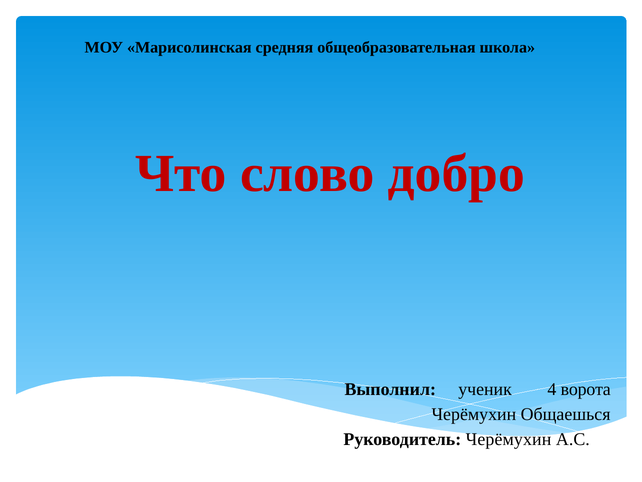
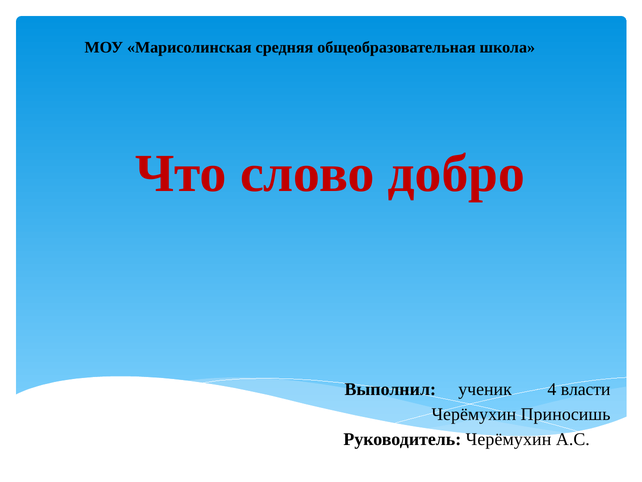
ворота: ворота -> власти
Общаешься: Общаешься -> Приносишь
